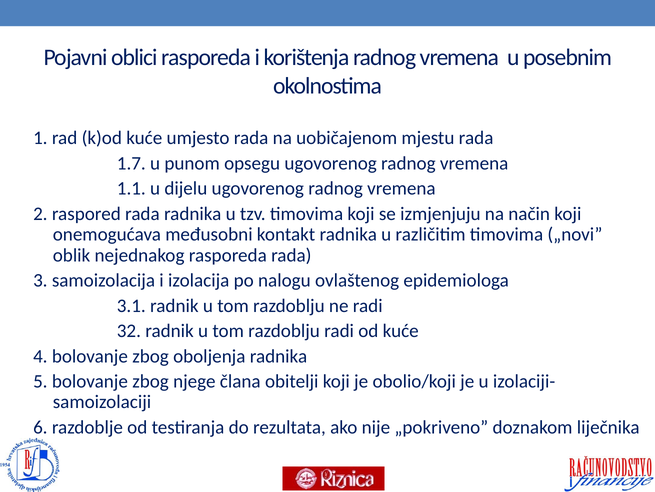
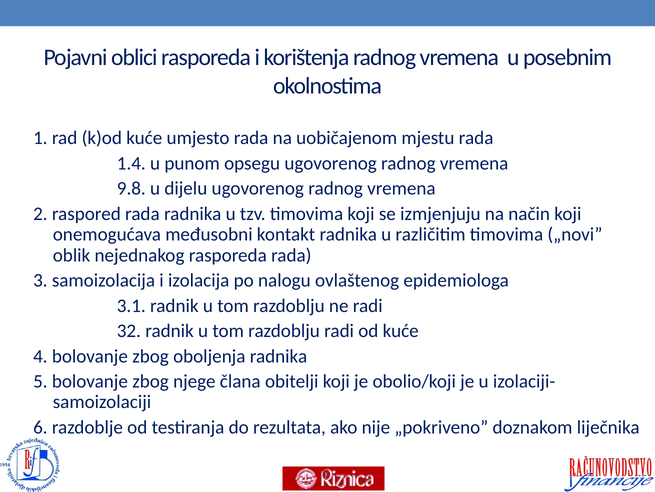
1.7: 1.7 -> 1.4
1.1: 1.1 -> 9.8
